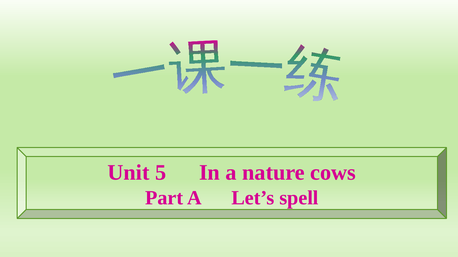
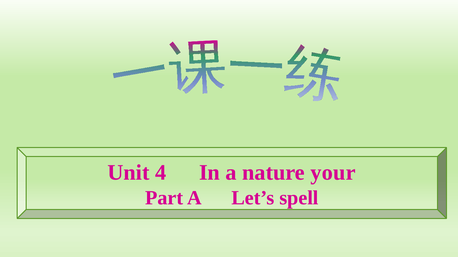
5: 5 -> 4
cows: cows -> your
